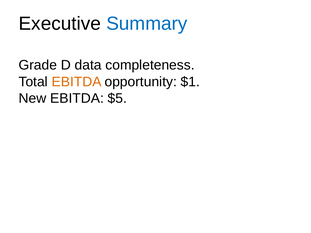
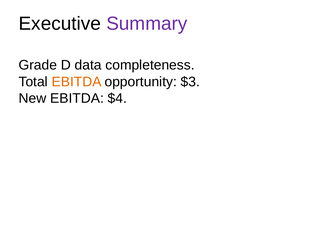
Summary colour: blue -> purple
$1: $1 -> $3
$5: $5 -> $4
